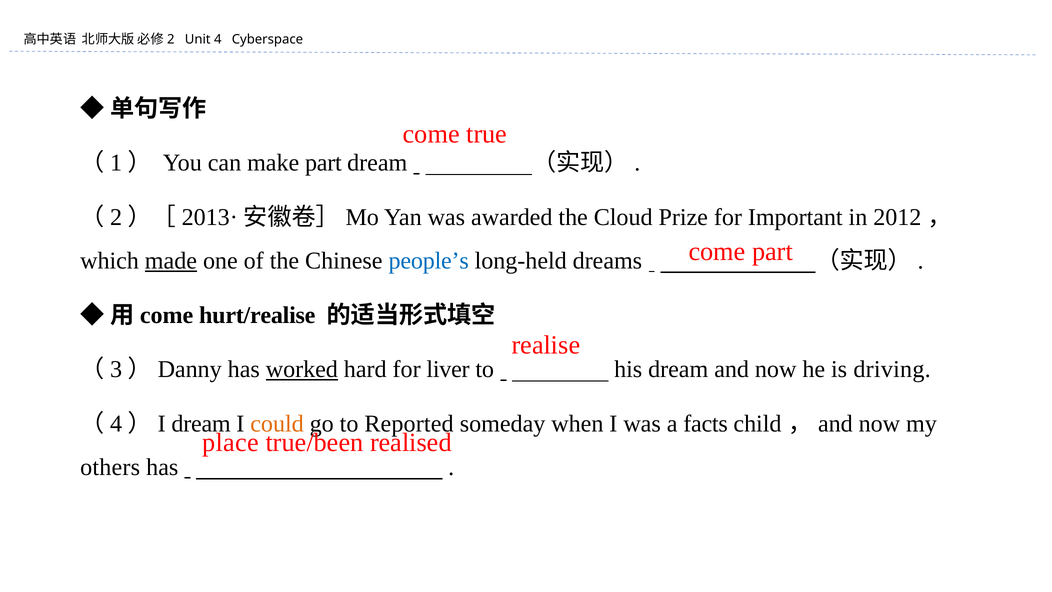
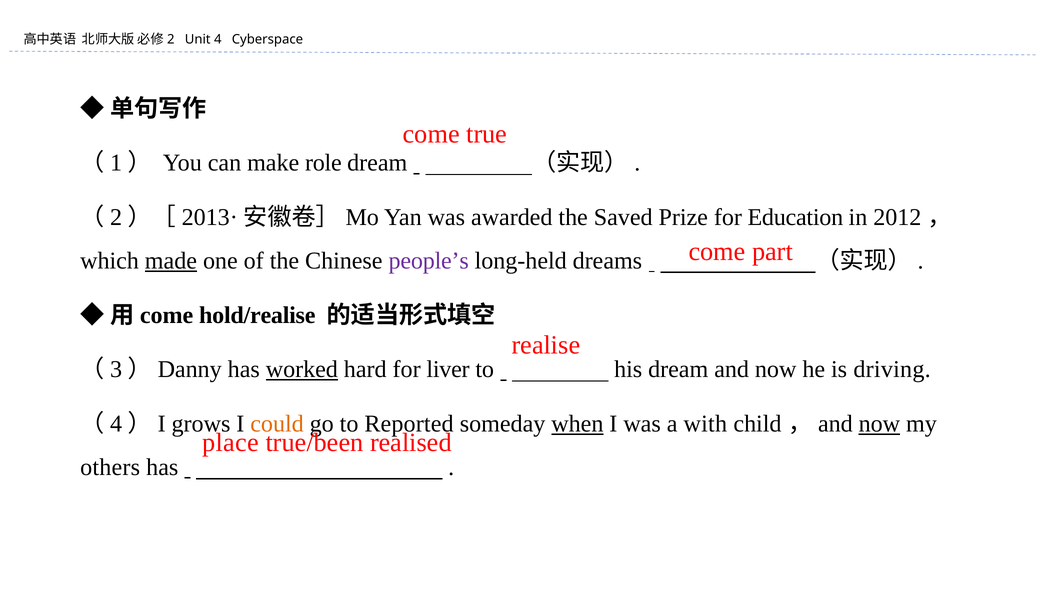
make part: part -> role
Cloud: Cloud -> Saved
Important: Important -> Education
people’s colour: blue -> purple
hurt/realise: hurt/realise -> hold/realise
（4）I dream: dream -> grows
when underline: none -> present
facts: facts -> with
now at (879, 424) underline: none -> present
